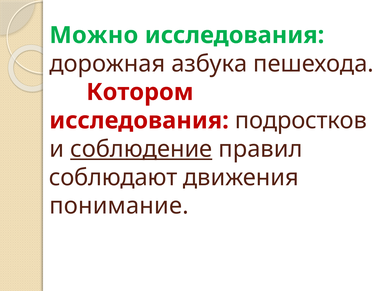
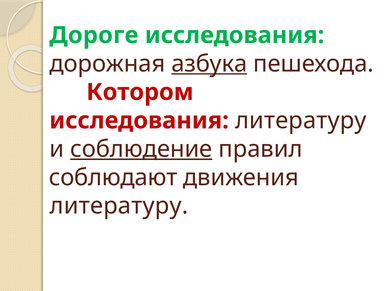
Можно: Можно -> Дороге
азбука underline: none -> present
исследования подростков: подростков -> литературу
понимание at (119, 206): понимание -> литературу
